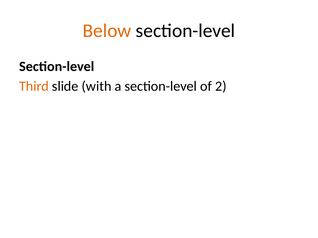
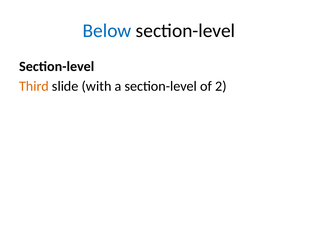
Below colour: orange -> blue
